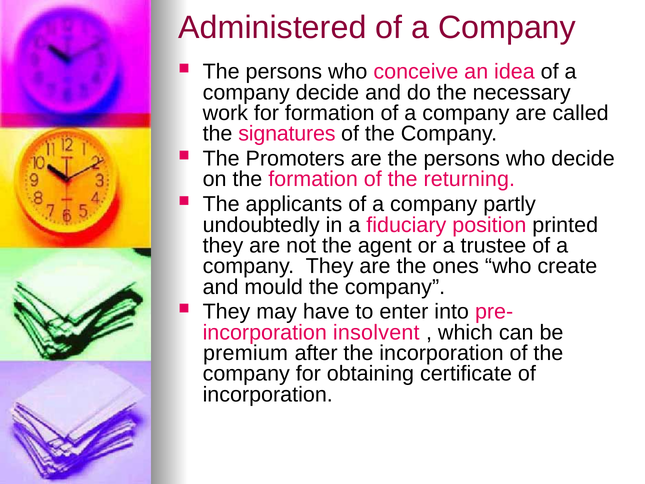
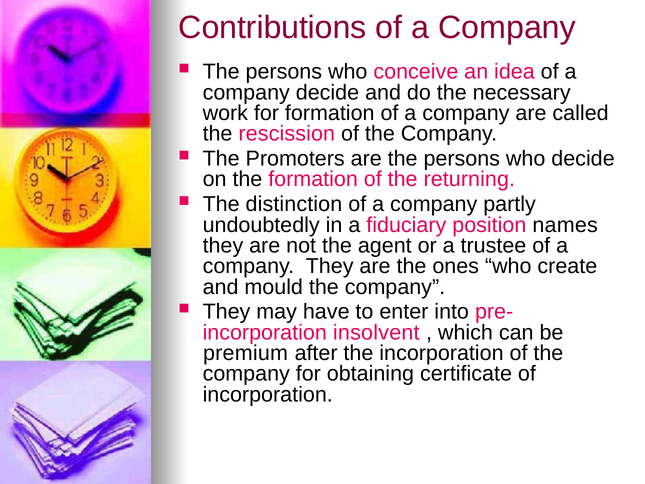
Administered: Administered -> Contributions
signatures: signatures -> rescission
applicants: applicants -> distinction
printed: printed -> names
